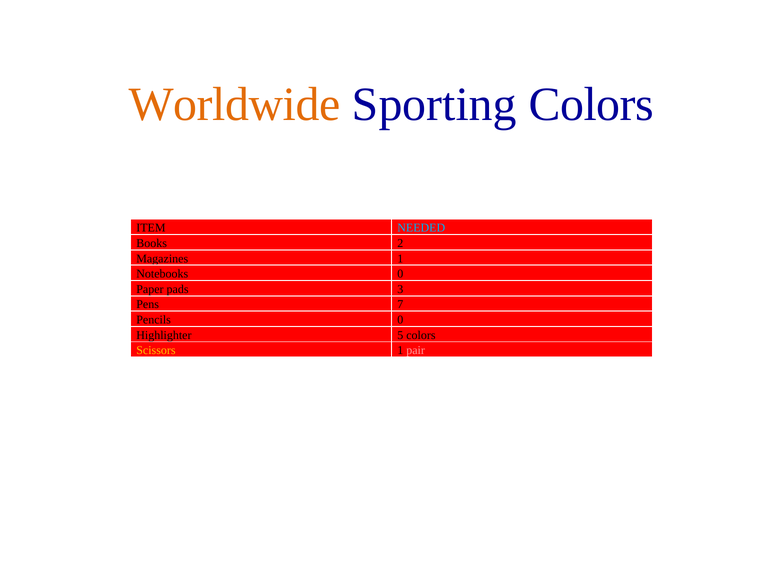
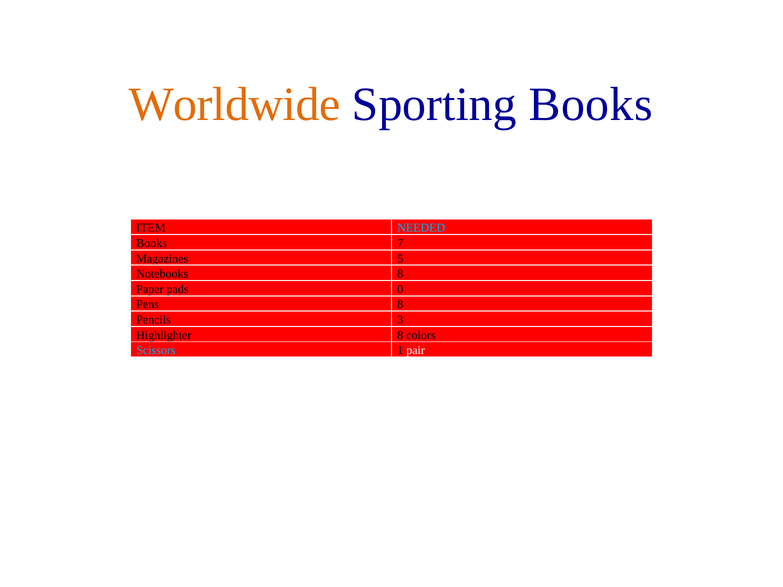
Sporting Colors: Colors -> Books
2: 2 -> 7
Magazines 1: 1 -> 5
Notebooks 0: 0 -> 8
3: 3 -> 0
Pens 7: 7 -> 8
Pencils 0: 0 -> 3
Highlighter 5: 5 -> 8
Scissors colour: yellow -> light blue
pair colour: pink -> white
